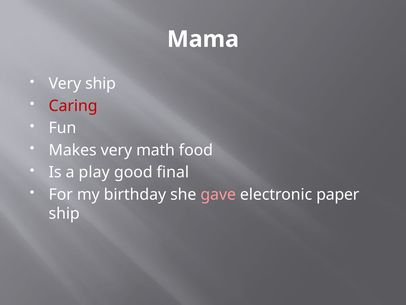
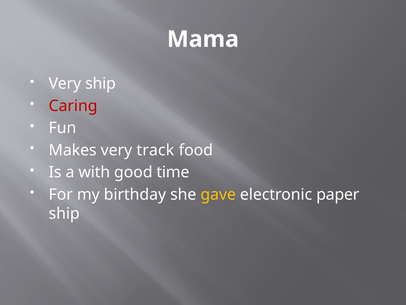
math: math -> track
play: play -> with
final: final -> time
gave colour: pink -> yellow
